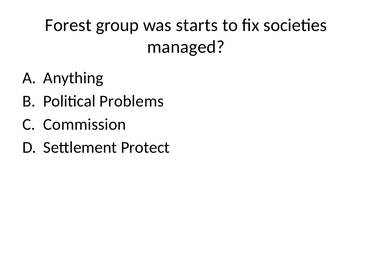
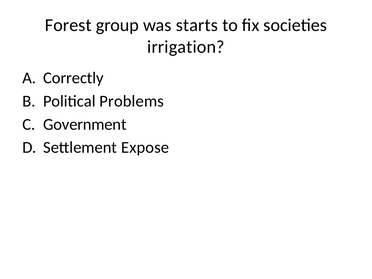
managed: managed -> irrigation
Anything: Anything -> Correctly
Commission: Commission -> Government
Protect: Protect -> Expose
